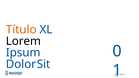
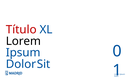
Título colour: orange -> red
